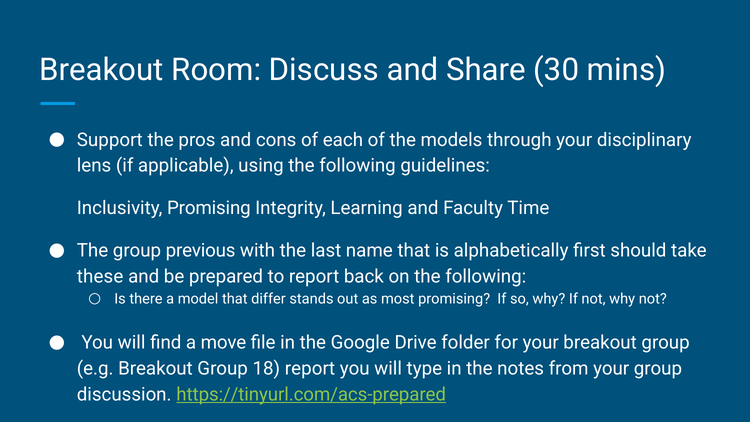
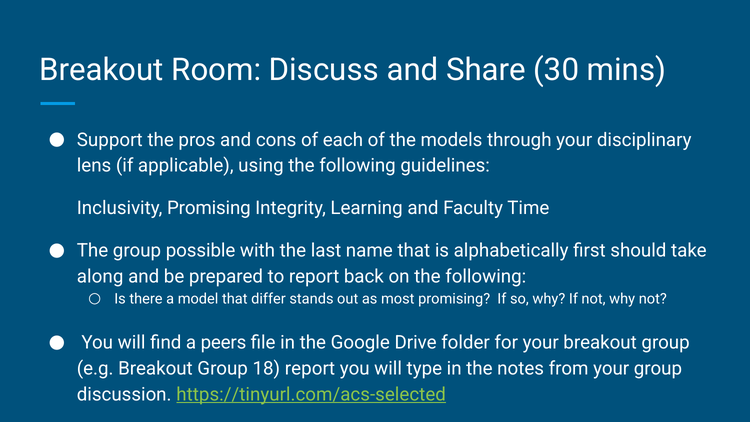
previous: previous -> possible
these: these -> along
move: move -> peers
https://tinyurl.com/acs-prepared: https://tinyurl.com/acs-prepared -> https://tinyurl.com/acs-selected
